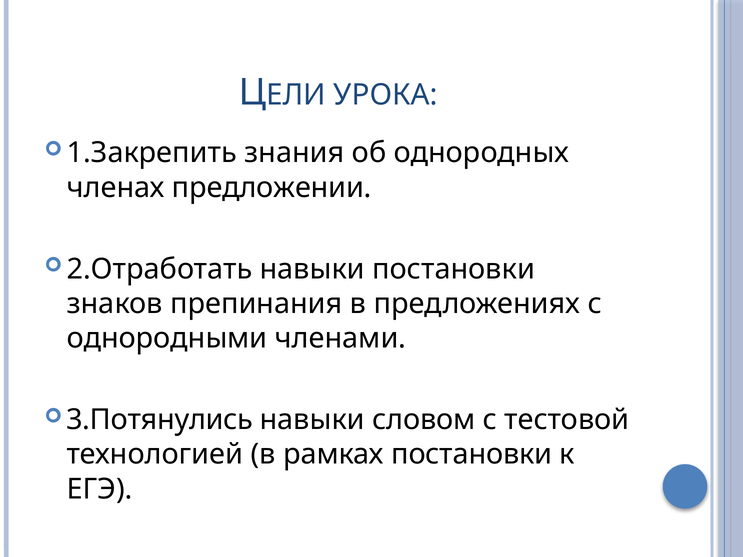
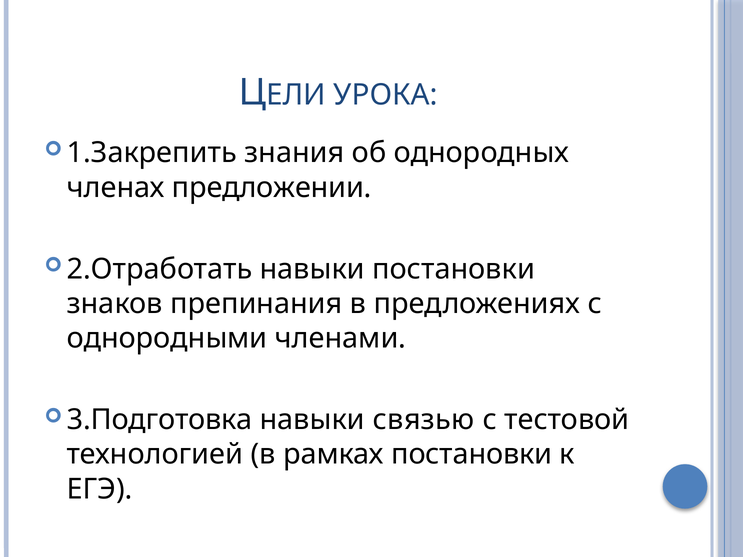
3.Потянулись: 3.Потянулись -> 3.Подготовка
словом: словом -> связью
